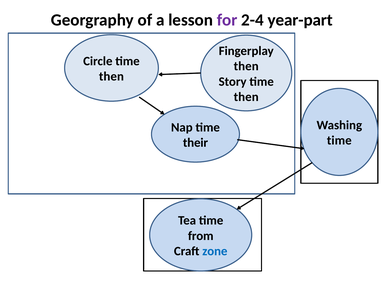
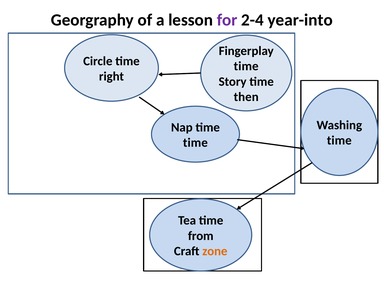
year-part: year-part -> year-into
then at (246, 66): then -> time
then at (111, 77): then -> right
their at (195, 143): their -> time
zone colour: blue -> orange
